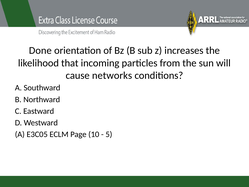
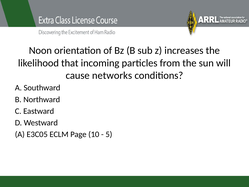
Done: Done -> Noon
